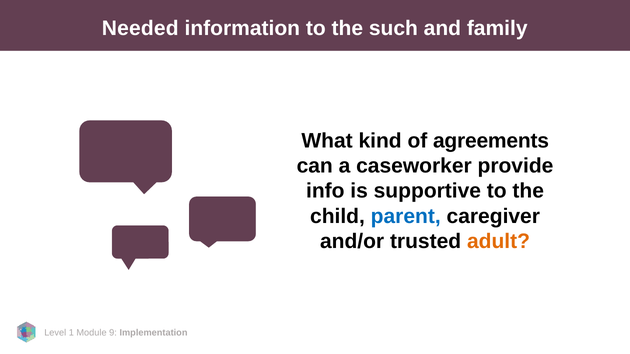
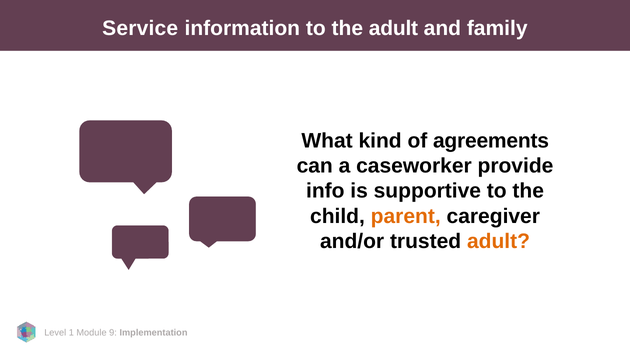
Needed: Needed -> Service
the such: such -> adult
parent colour: blue -> orange
